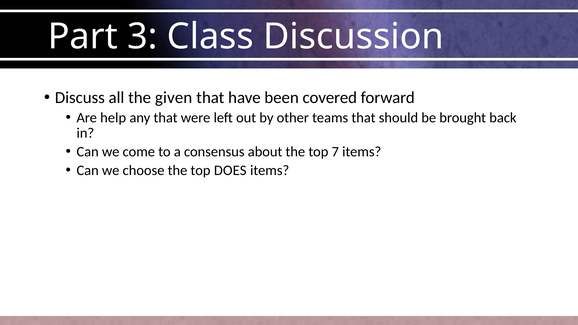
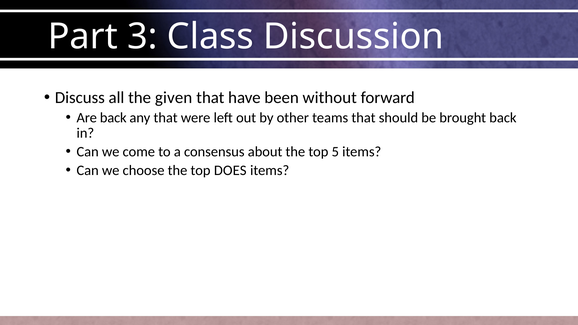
covered: covered -> without
Are help: help -> back
7: 7 -> 5
